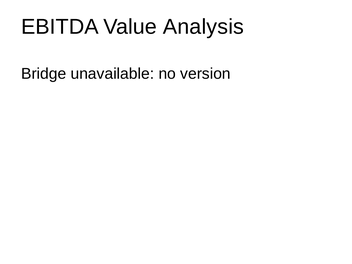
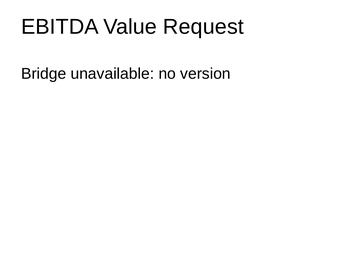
Analysis: Analysis -> Request
